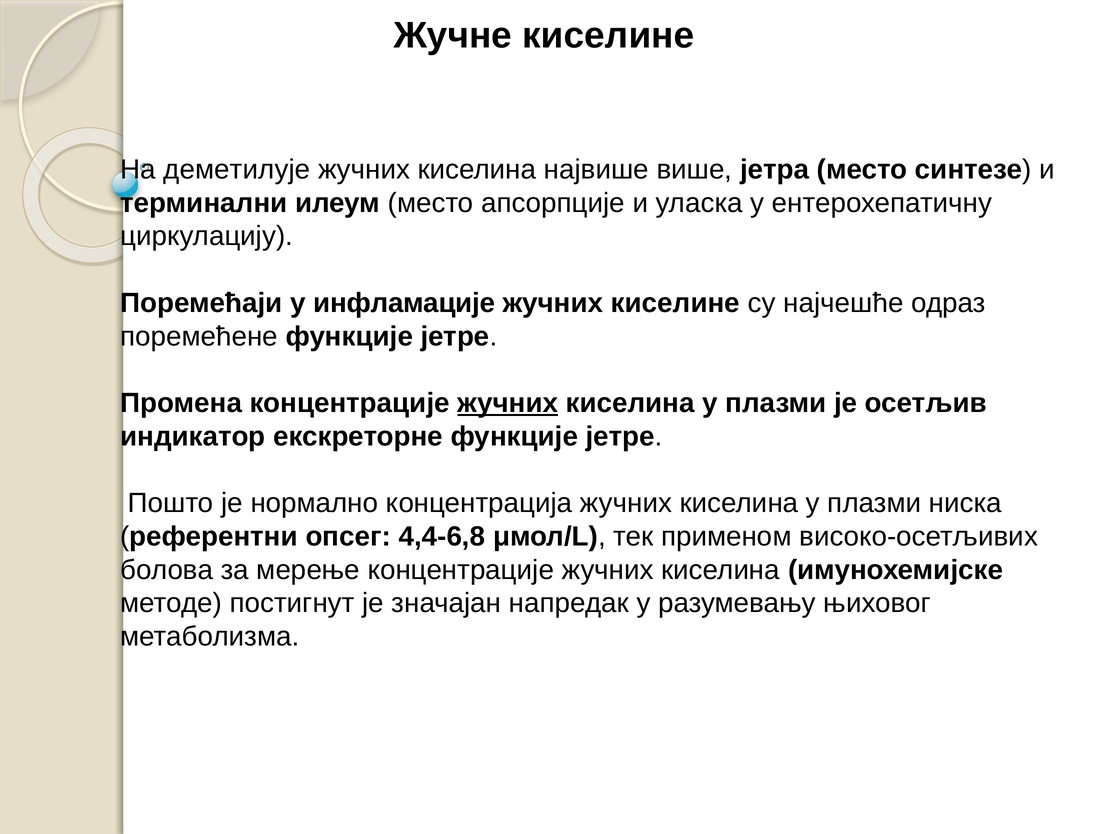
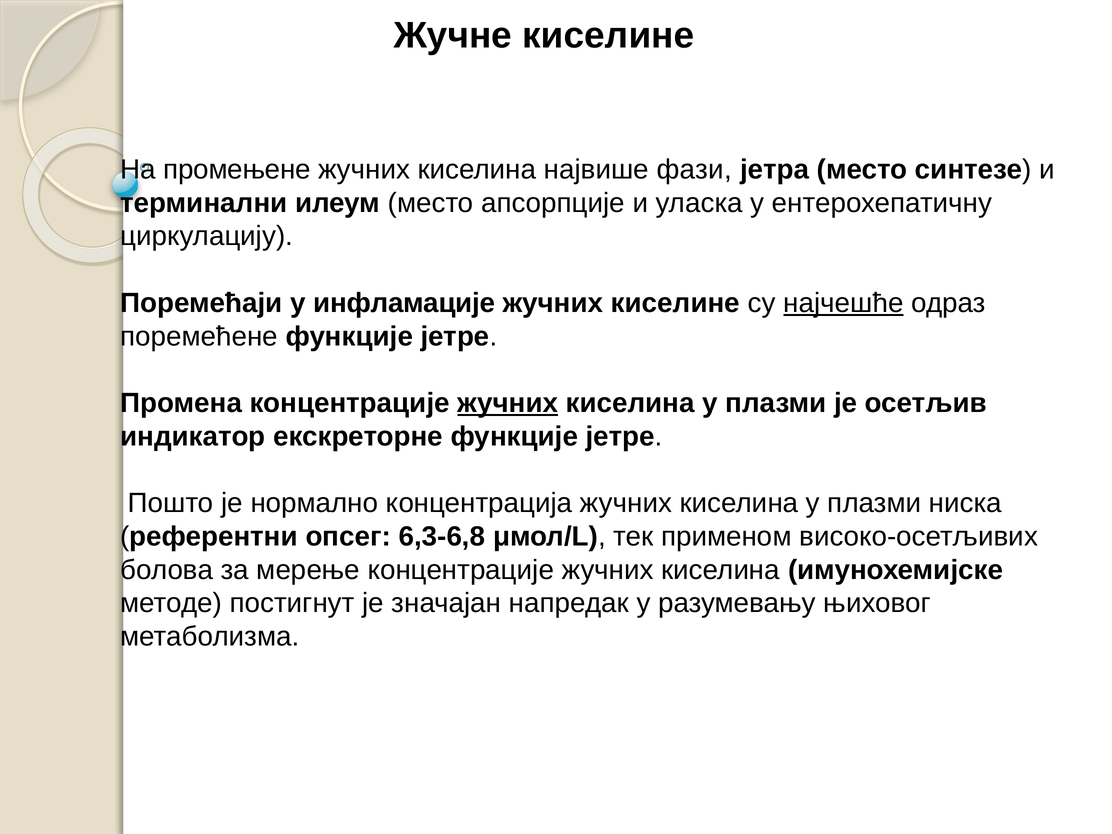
деметилује: деметилује -> промењене
више: више -> фази
најчешће underline: none -> present
4,4-6,8: 4,4-6,8 -> 6,3-6,8
